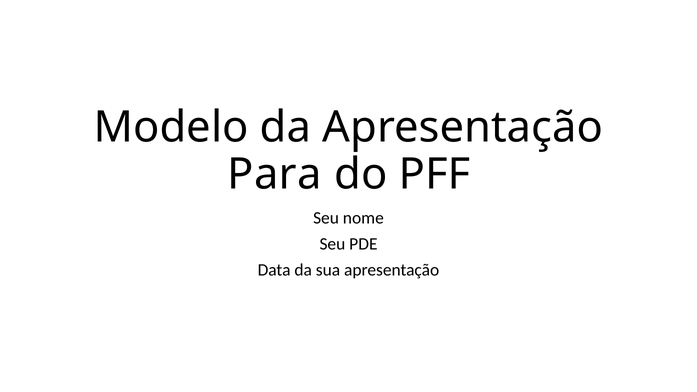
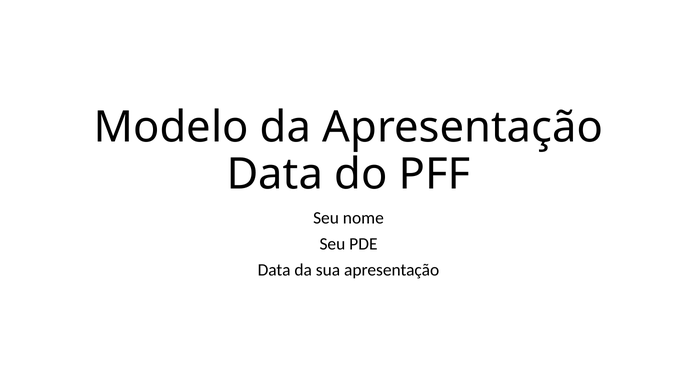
Para at (275, 174): Para -> Data
